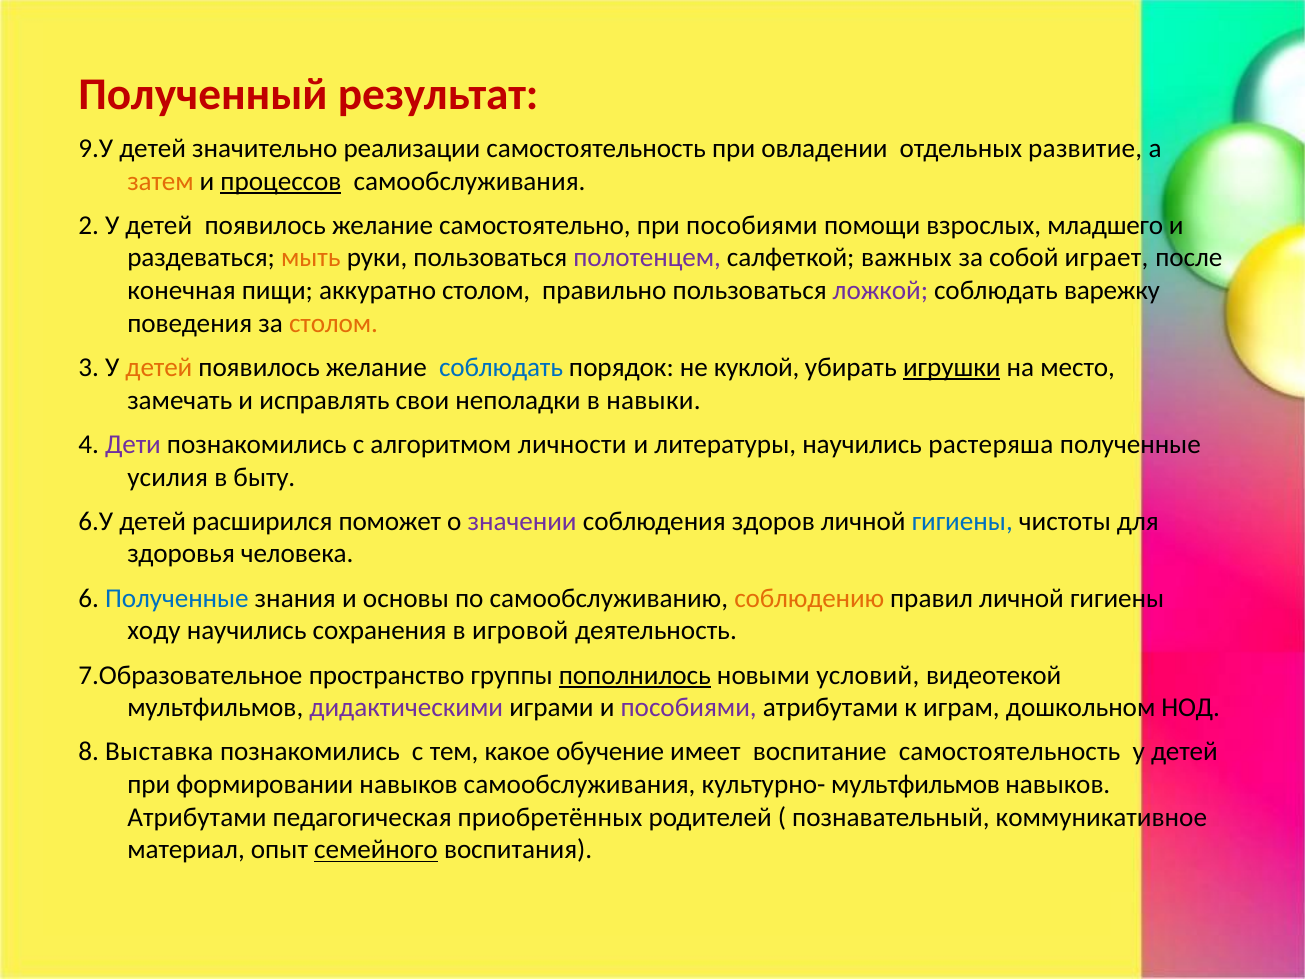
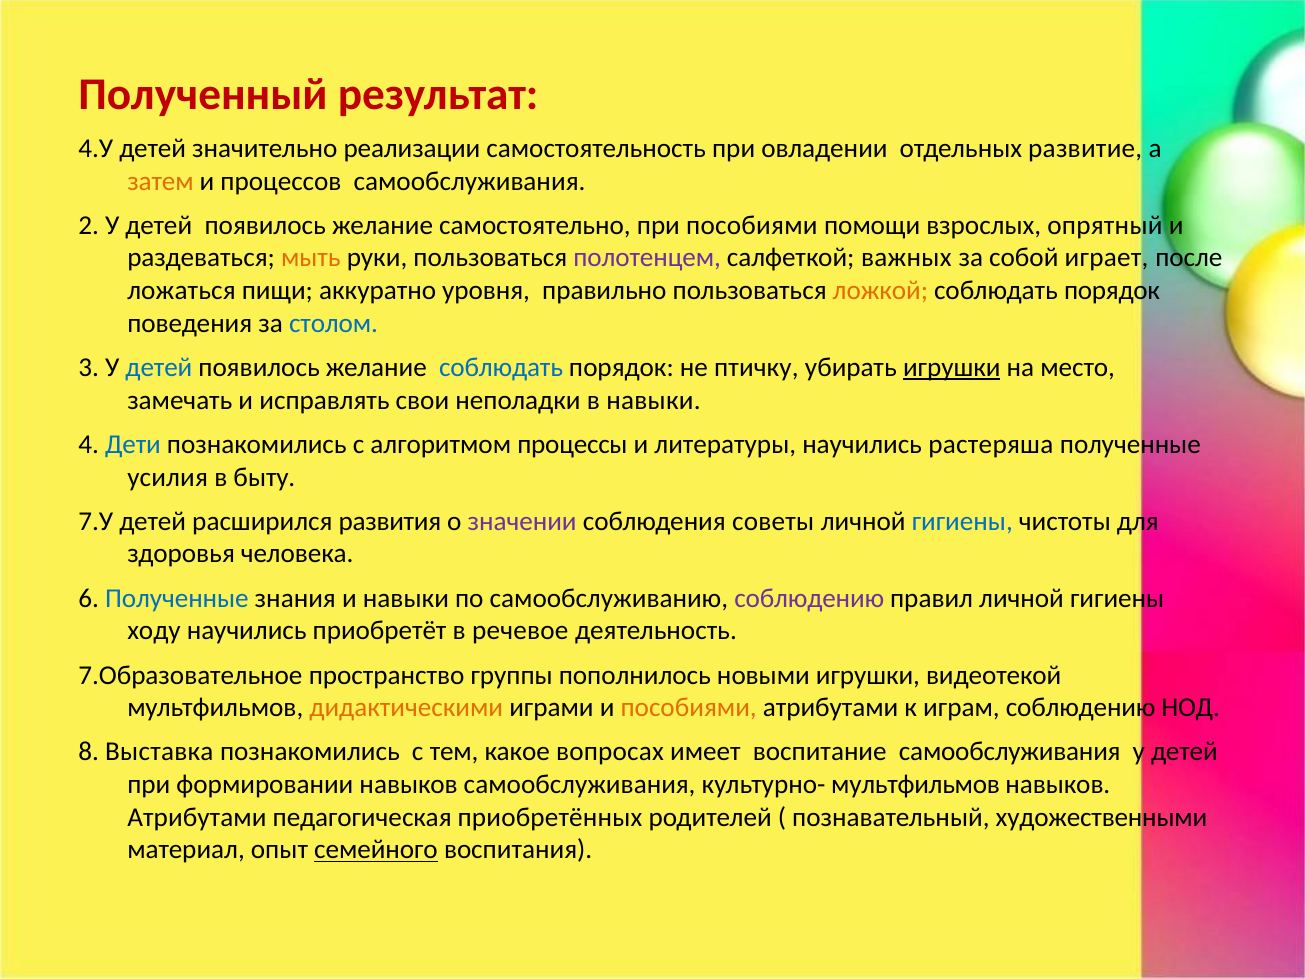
9.У: 9.У -> 4.У
процессов underline: present -> none
младшего: младшего -> опрятный
конечная: конечная -> ложаться
аккуратно столом: столом -> уровня
ложкой colour: purple -> orange
варежку at (1112, 291): варежку -> порядок
столом at (334, 323) colour: orange -> blue
детей at (159, 367) colour: orange -> blue
куклой: куклой -> птичку
Дети colour: purple -> blue
личности: личности -> процессы
6.У: 6.У -> 7.У
поможет: поможет -> развития
здоров: здоров -> советы
и основы: основы -> навыки
соблюдению at (809, 598) colour: orange -> purple
сохранения: сохранения -> приобретёт
игровой: игровой -> речевое
пополнилось underline: present -> none
новыми условий: условий -> игрушки
дидактическими colour: purple -> orange
пособиями at (689, 707) colour: purple -> orange
играм дошкольном: дошкольном -> соблюдению
обучение: обучение -> вопросах
воспитание самостоятельность: самостоятельность -> самообслуживания
коммуникативное: коммуникативное -> художественными
